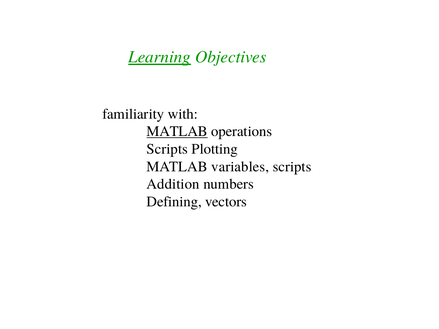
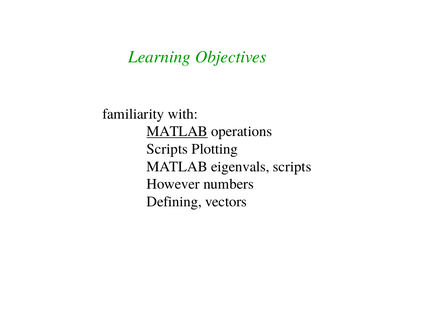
Learning underline: present -> none
variables: variables -> eigenvals
Addition: Addition -> However
